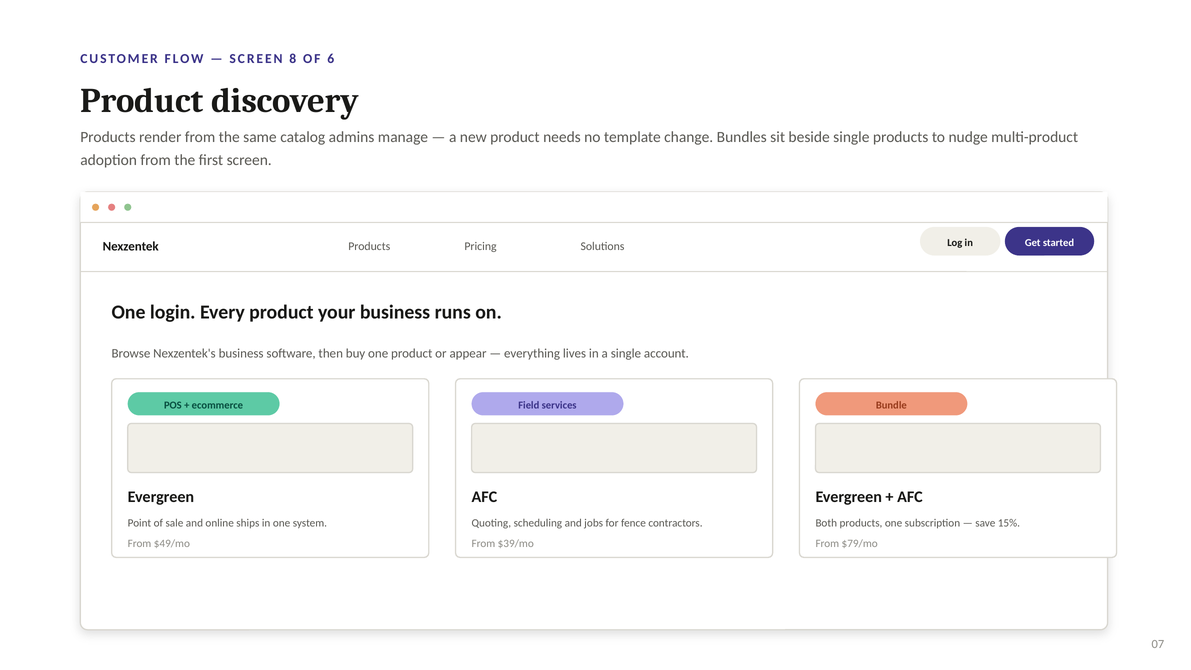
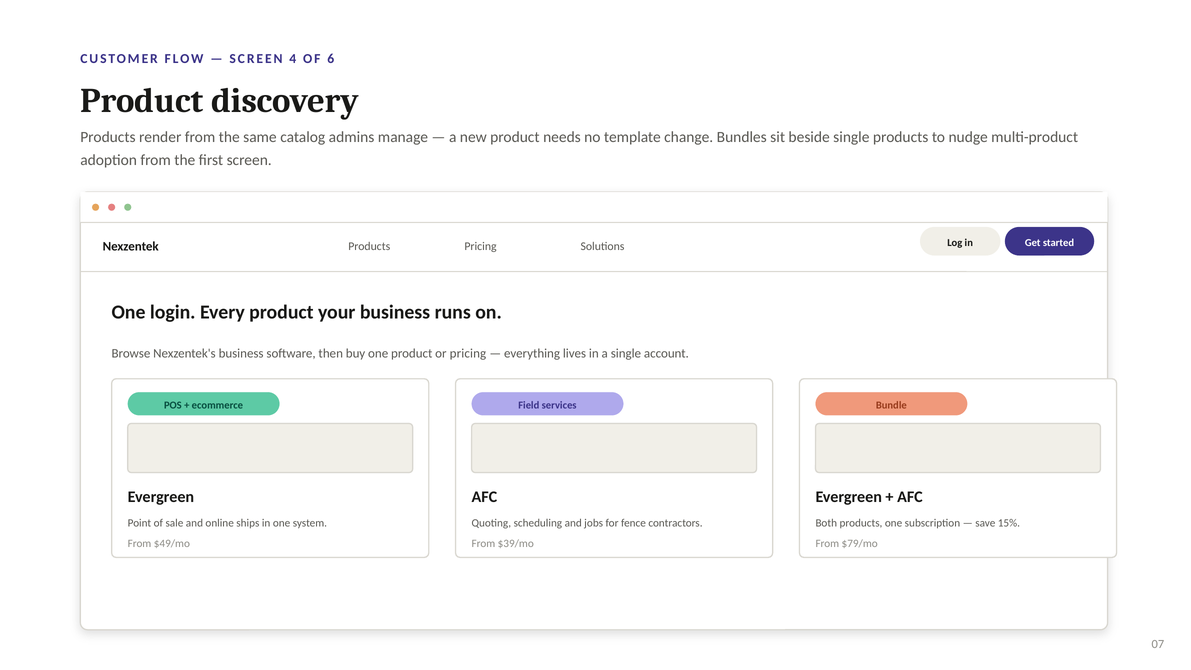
8: 8 -> 4
or appear: appear -> pricing
